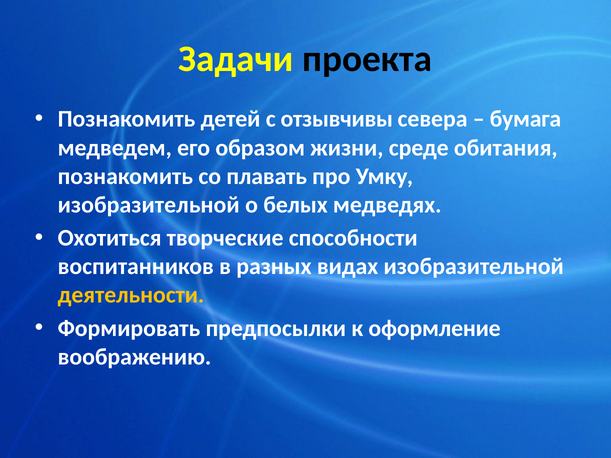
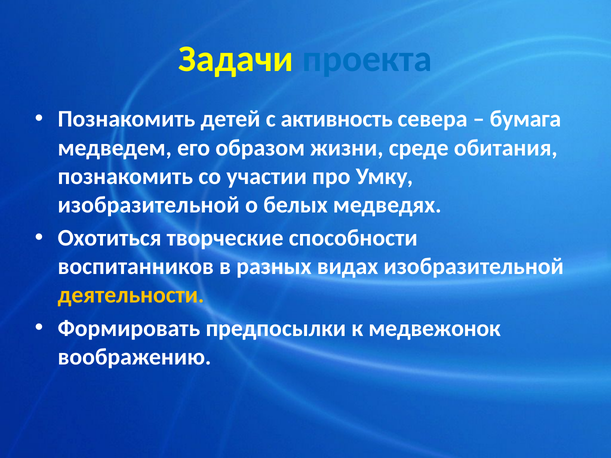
проекта colour: black -> blue
отзывчивы: отзывчивы -> активность
плавать: плавать -> участии
оформление: оформление -> медвежонок
